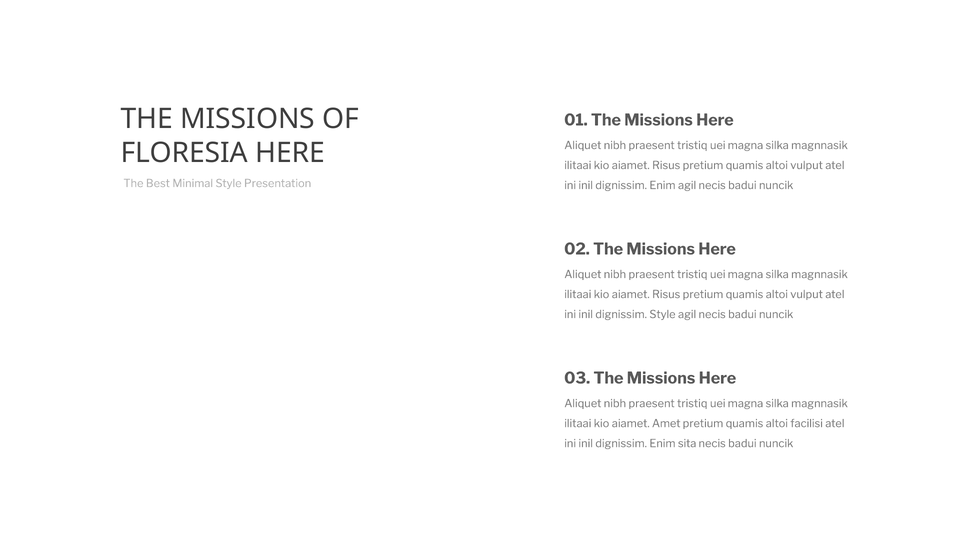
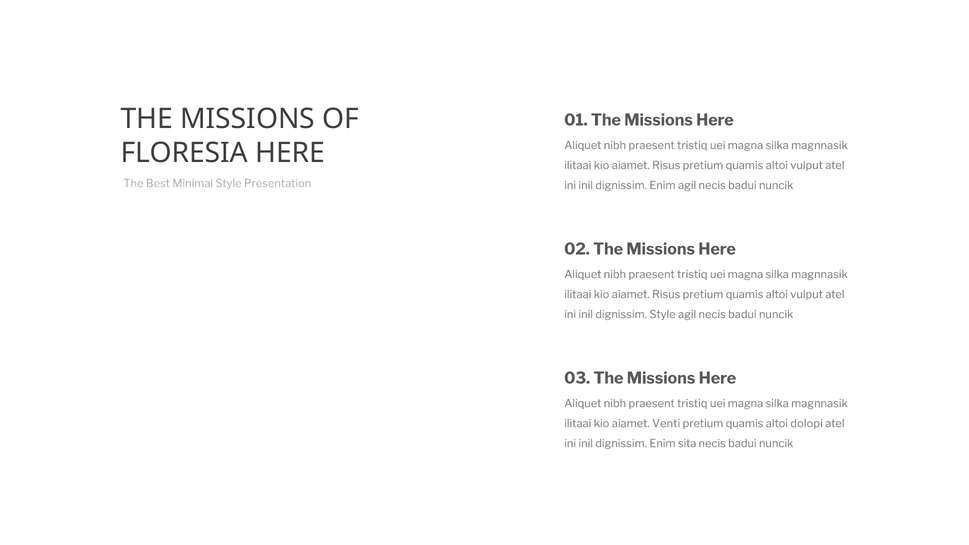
Amet: Amet -> Venti
facilisi: facilisi -> dolopi
